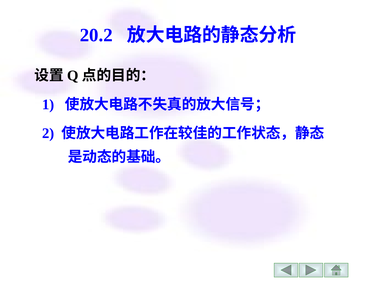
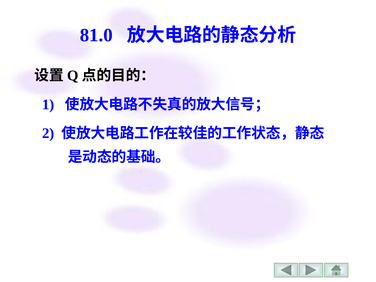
20.2: 20.2 -> 81.0
